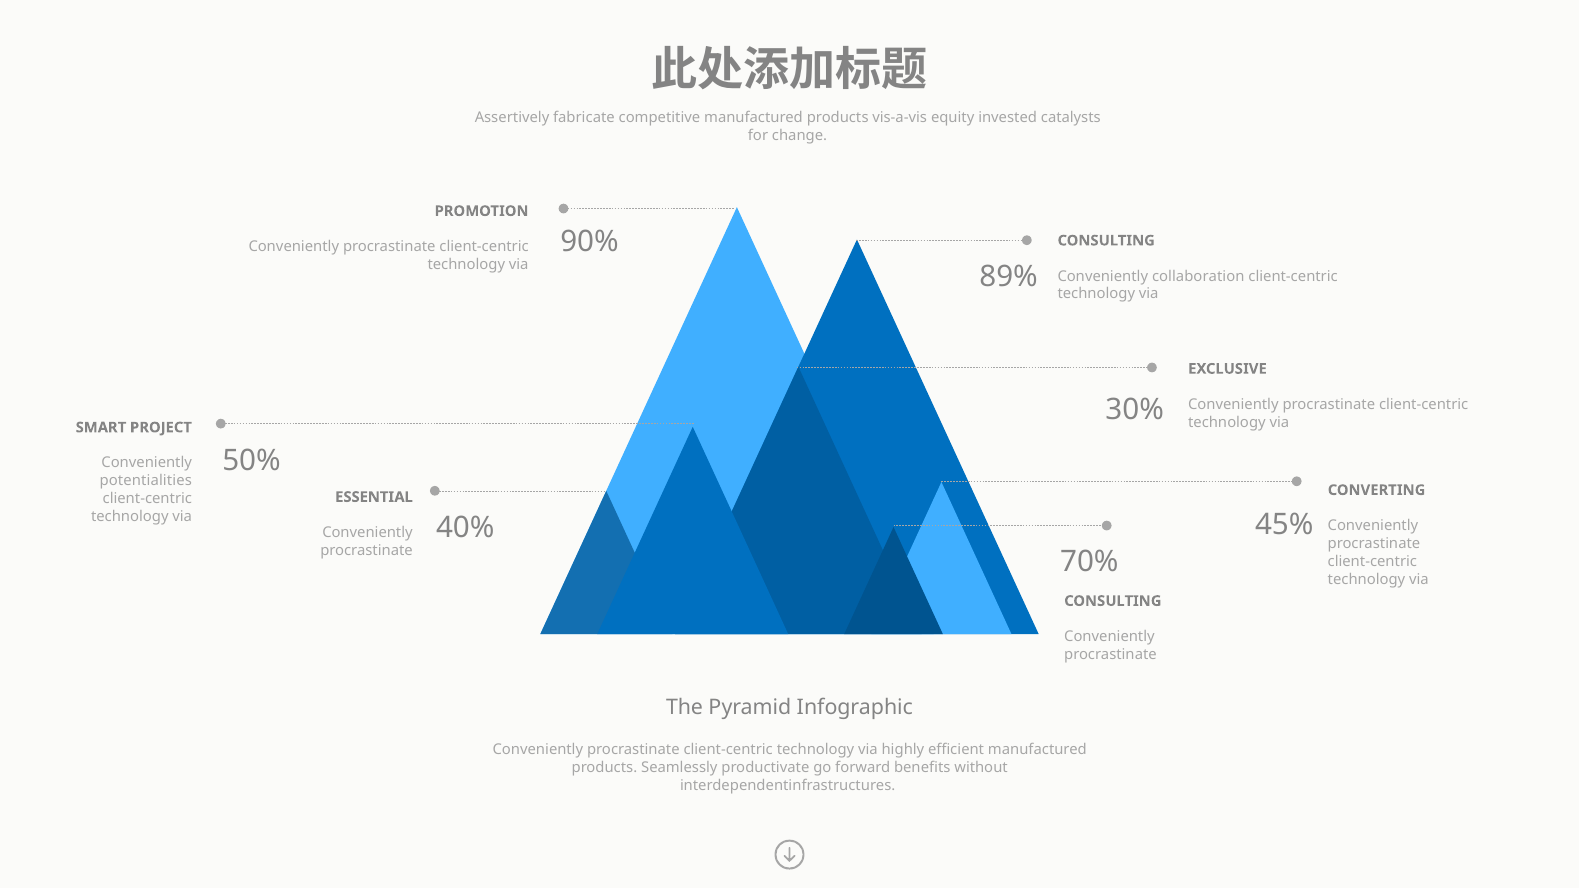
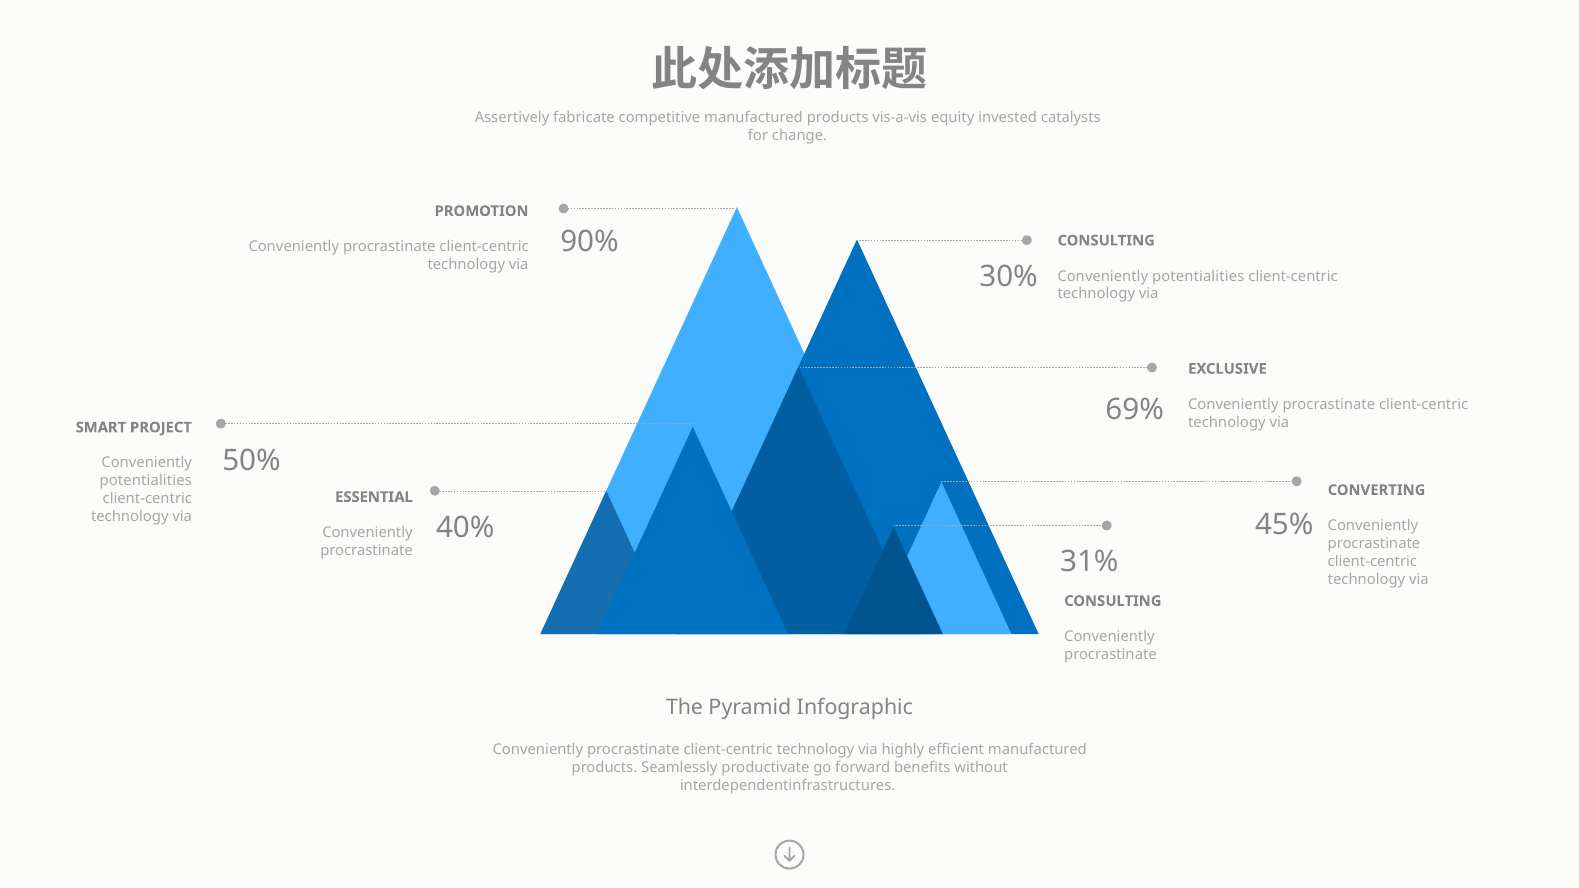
89%: 89% -> 30%
collaboration at (1198, 276): collaboration -> potentialities
30%: 30% -> 69%
70%: 70% -> 31%
